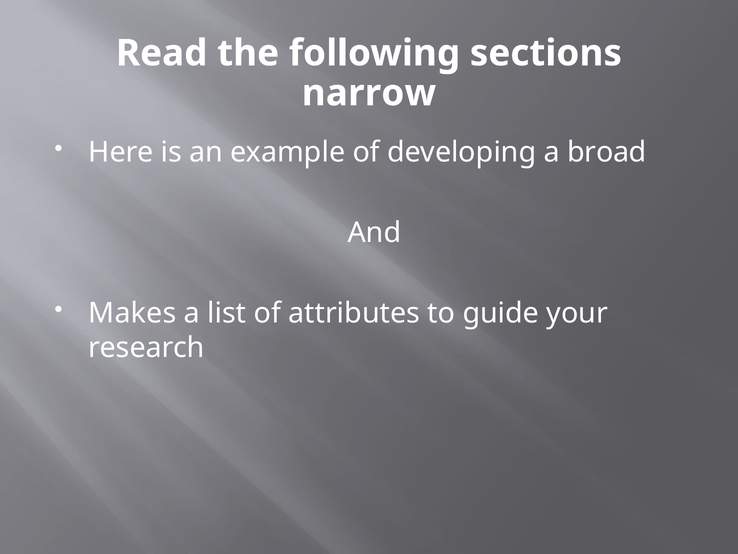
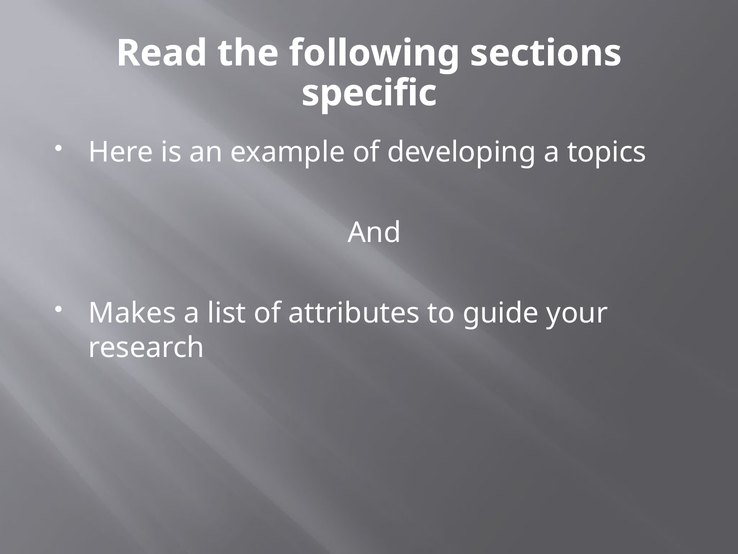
narrow: narrow -> specific
broad: broad -> topics
